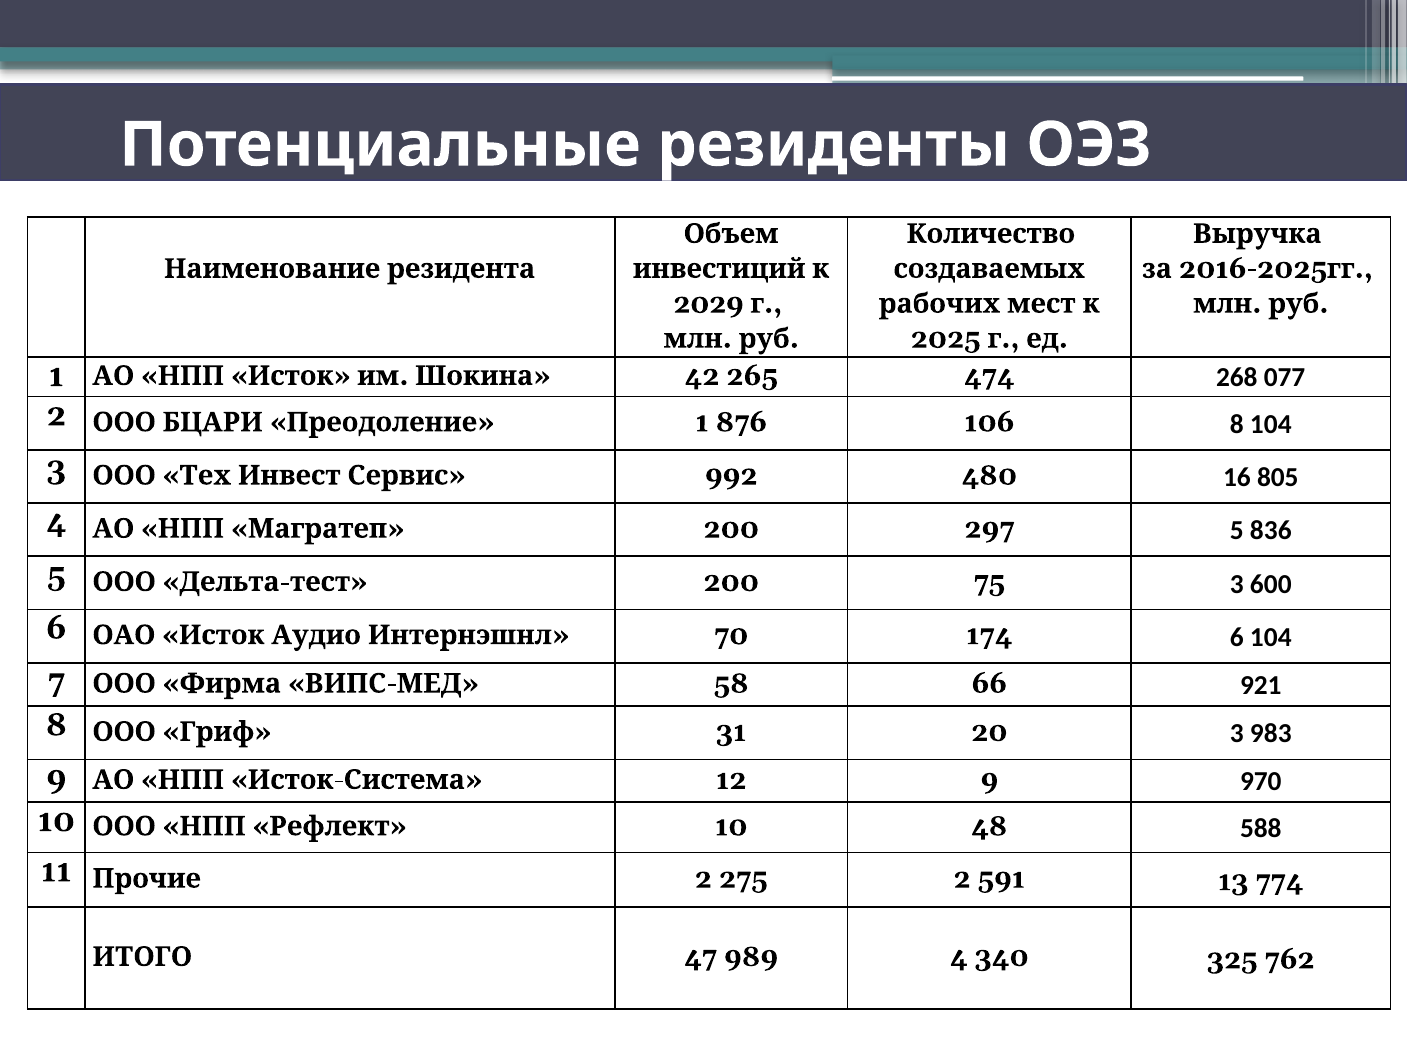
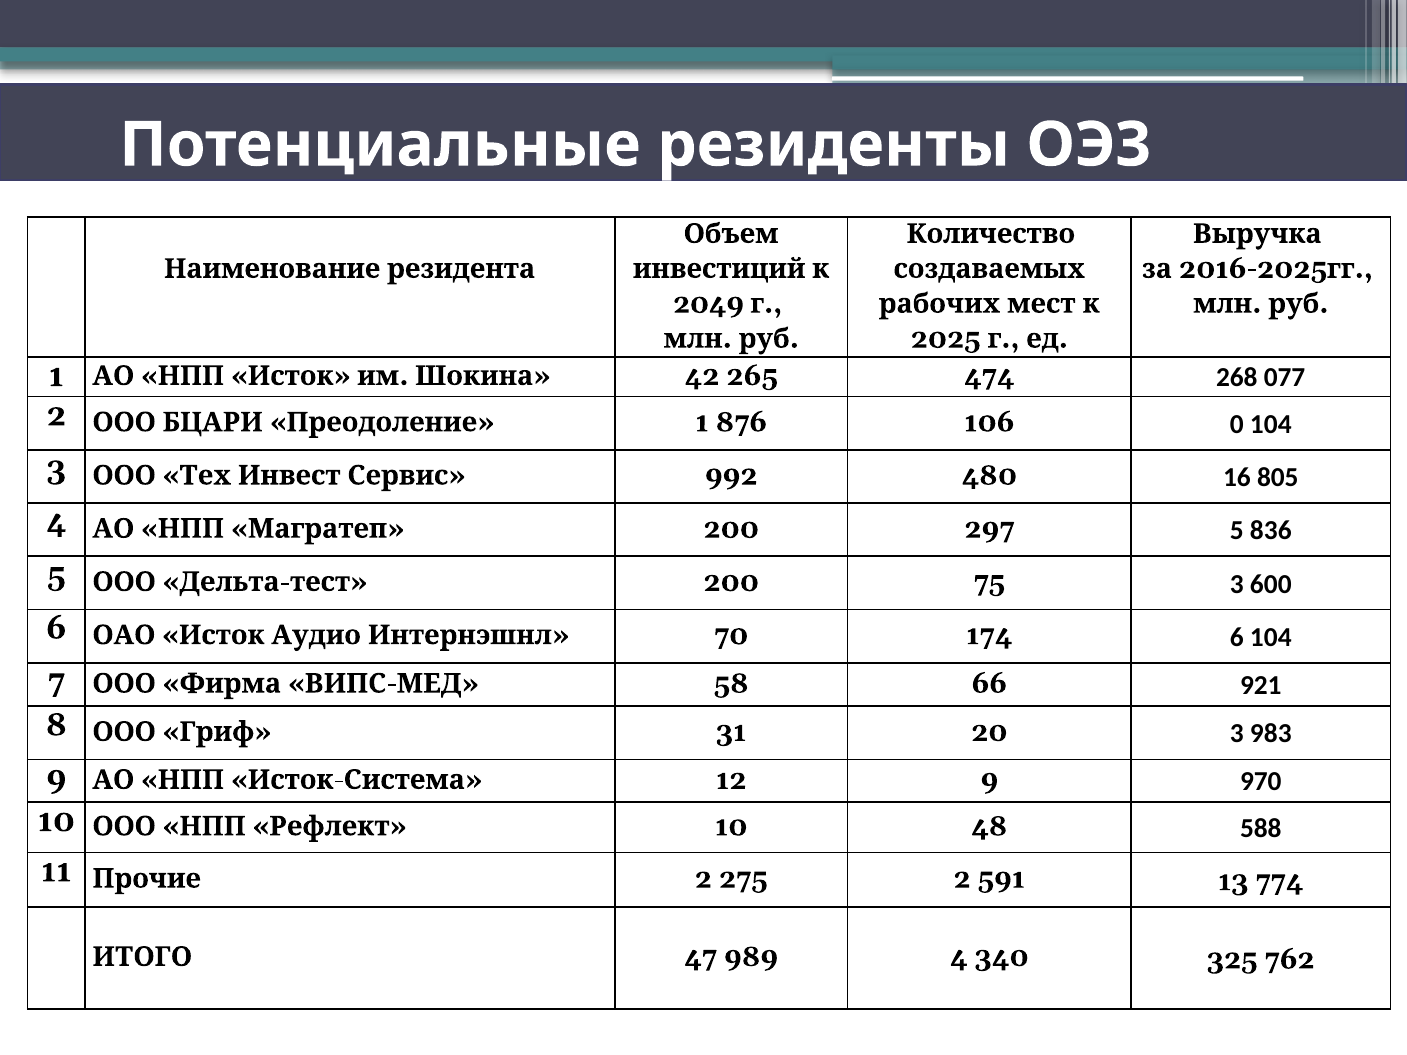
2029: 2029 -> 2049
106 8: 8 -> 0
